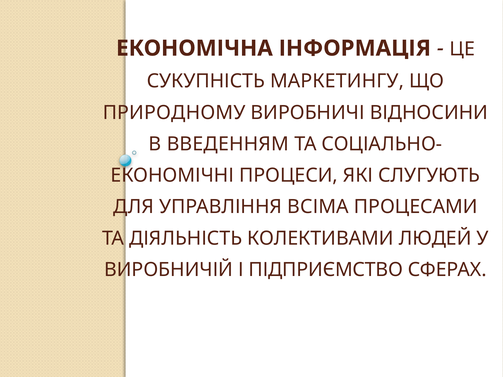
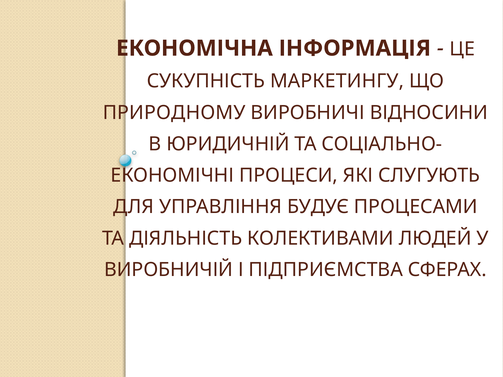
ВВЕДЕННЯМ: ВВЕДЕННЯМ -> ЮРИДИЧНІЙ
ВСІМА: ВСІМА -> БУДУЄ
ПІДПРИЄМСТВО: ПІДПРИЄМСТВО -> ПІДПРИЄМСТВА
